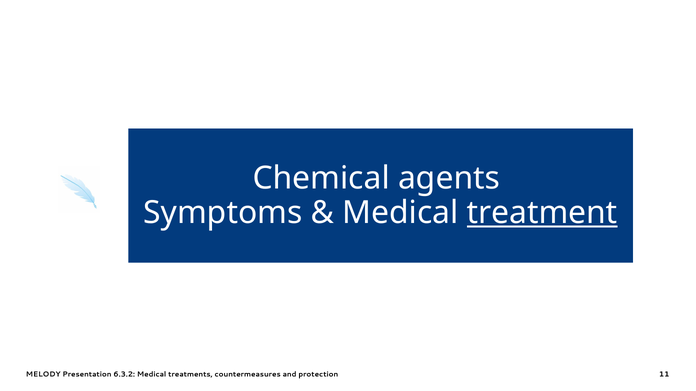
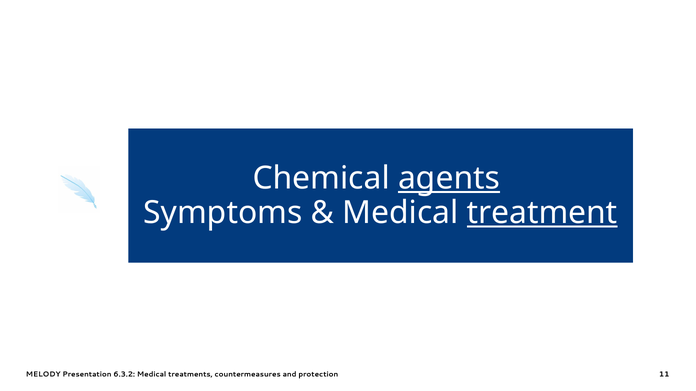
agents underline: none -> present
